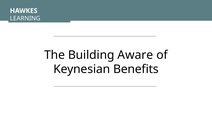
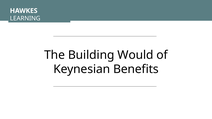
Aware: Aware -> Would
